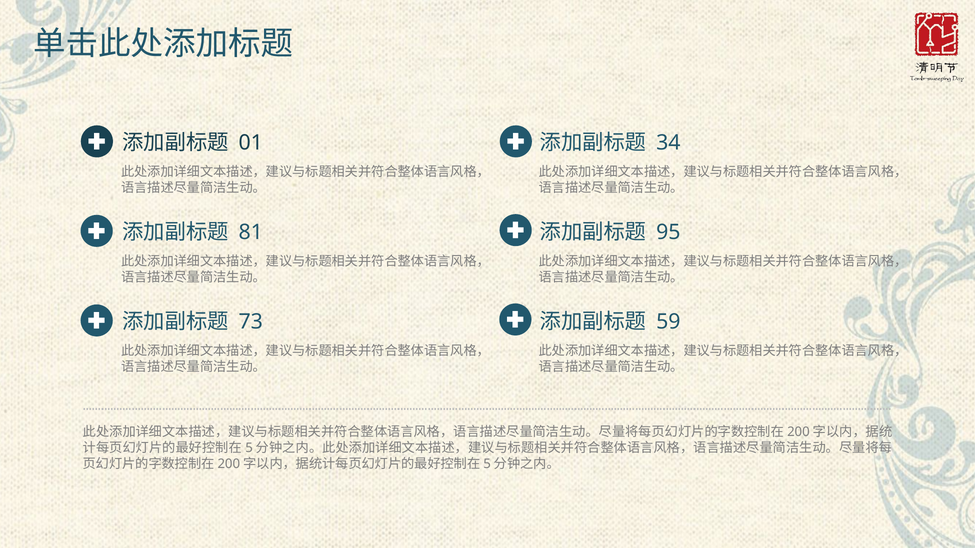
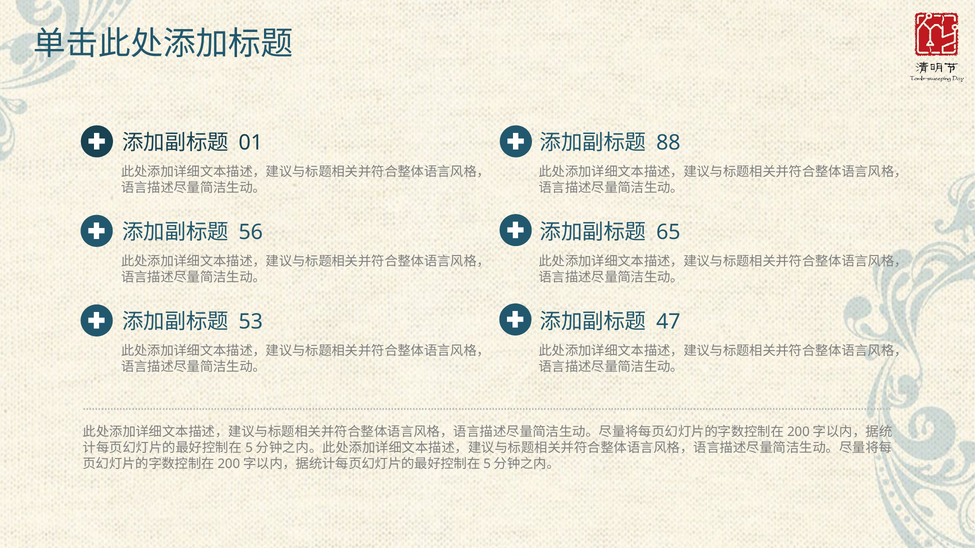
34: 34 -> 88
81: 81 -> 56
95: 95 -> 65
73: 73 -> 53
59: 59 -> 47
